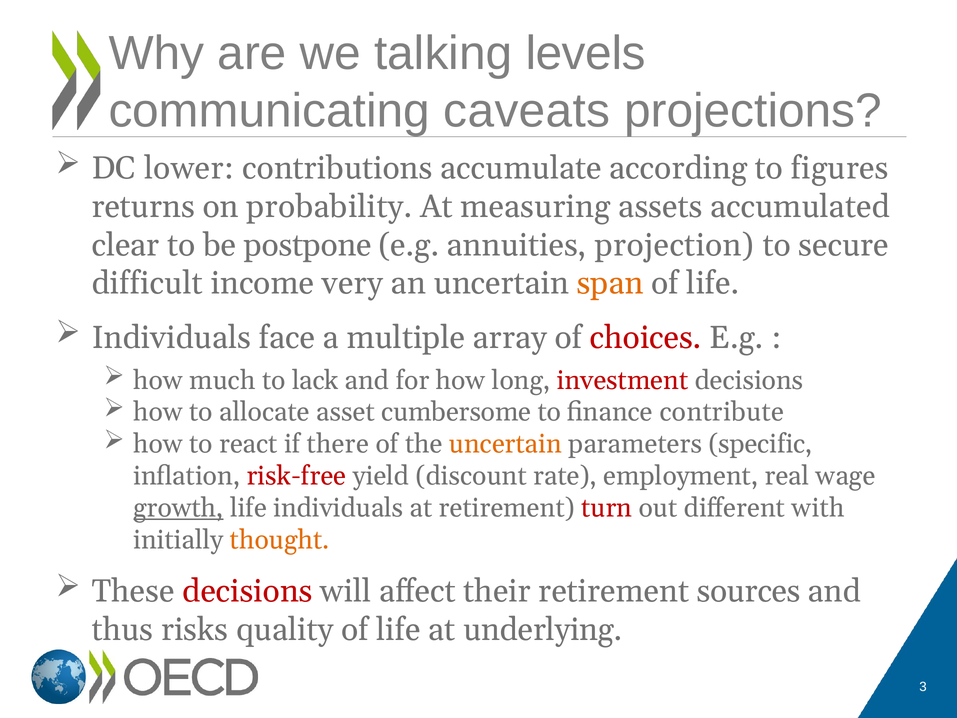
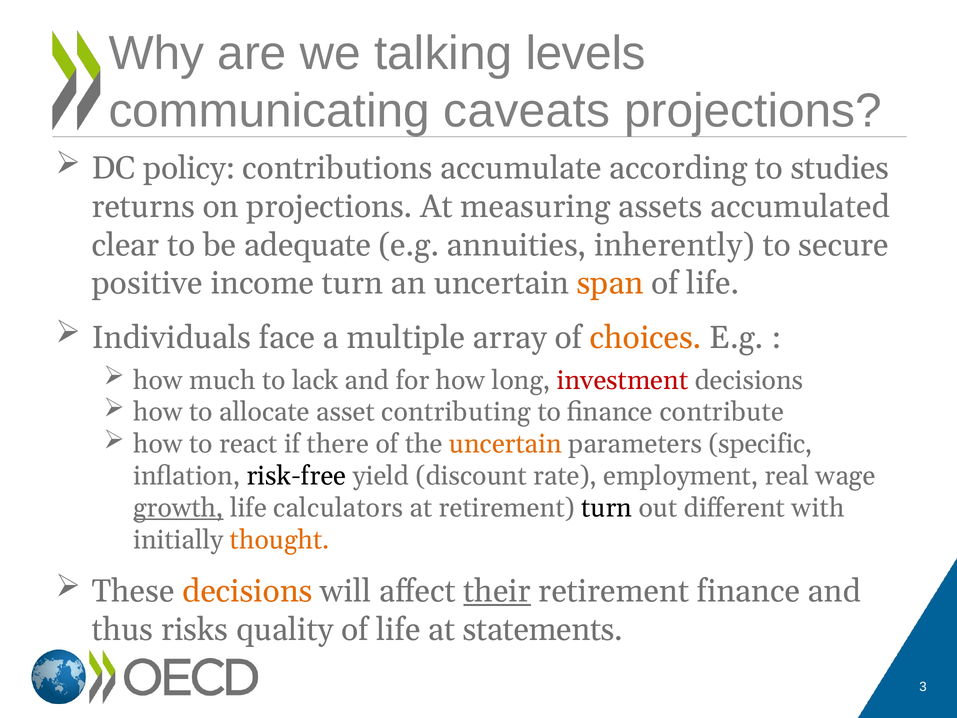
lower: lower -> policy
figures: figures -> studies
on probability: probability -> projections
postpone: postpone -> adequate
projection: projection -> inherently
difficult: difficult -> positive
income very: very -> turn
choices colour: red -> orange
cumbersome: cumbersome -> contributing
risk-free colour: red -> black
life individuals: individuals -> calculators
turn at (607, 508) colour: red -> black
decisions at (247, 591) colour: red -> orange
their underline: none -> present
retirement sources: sources -> finance
underlying: underlying -> statements
